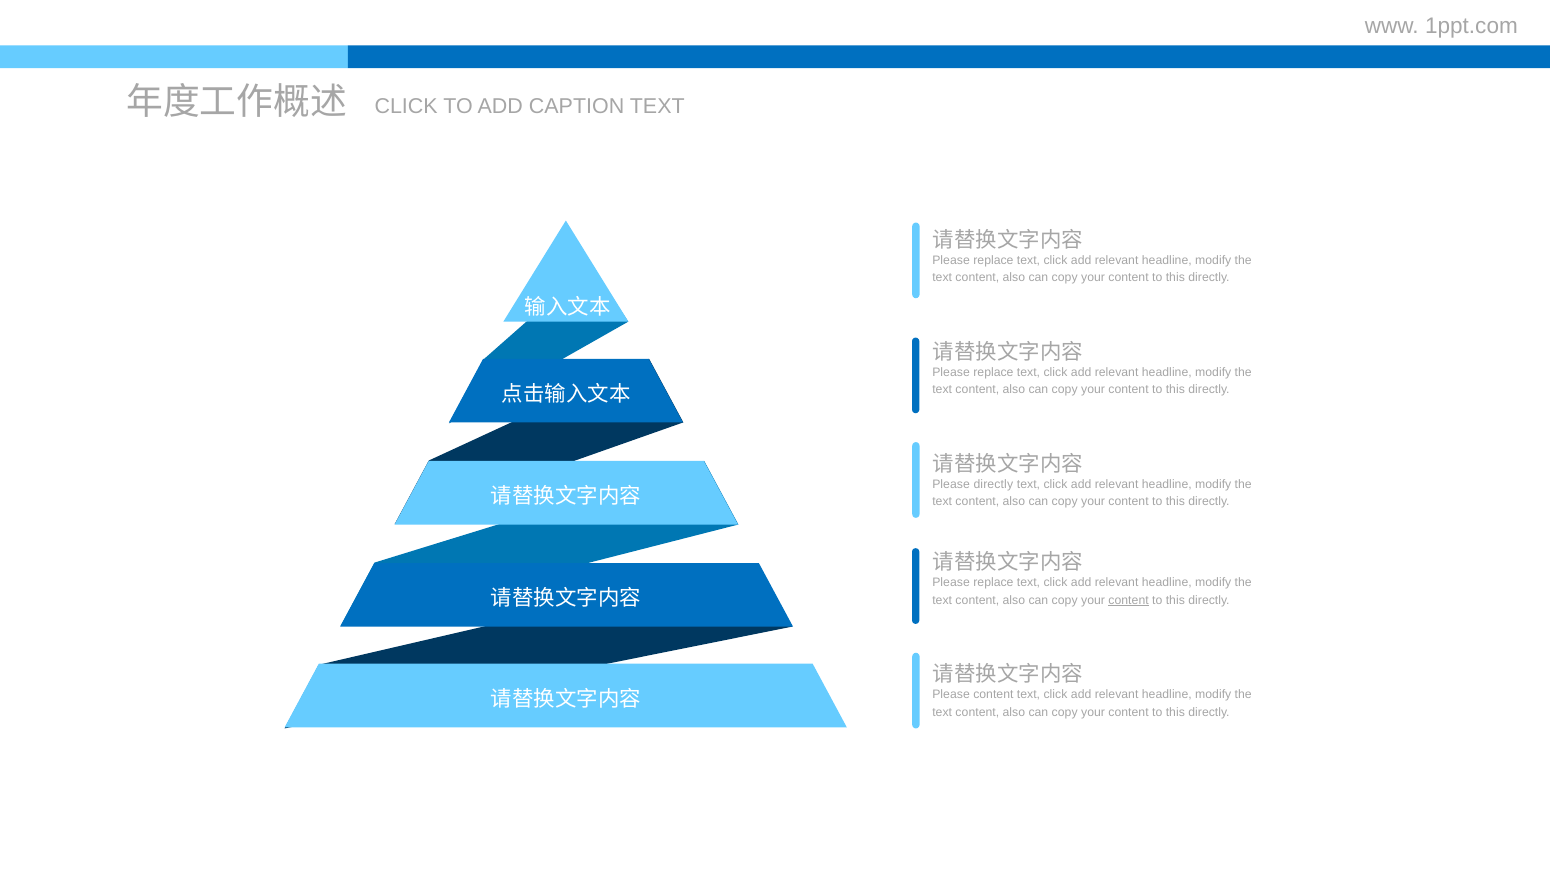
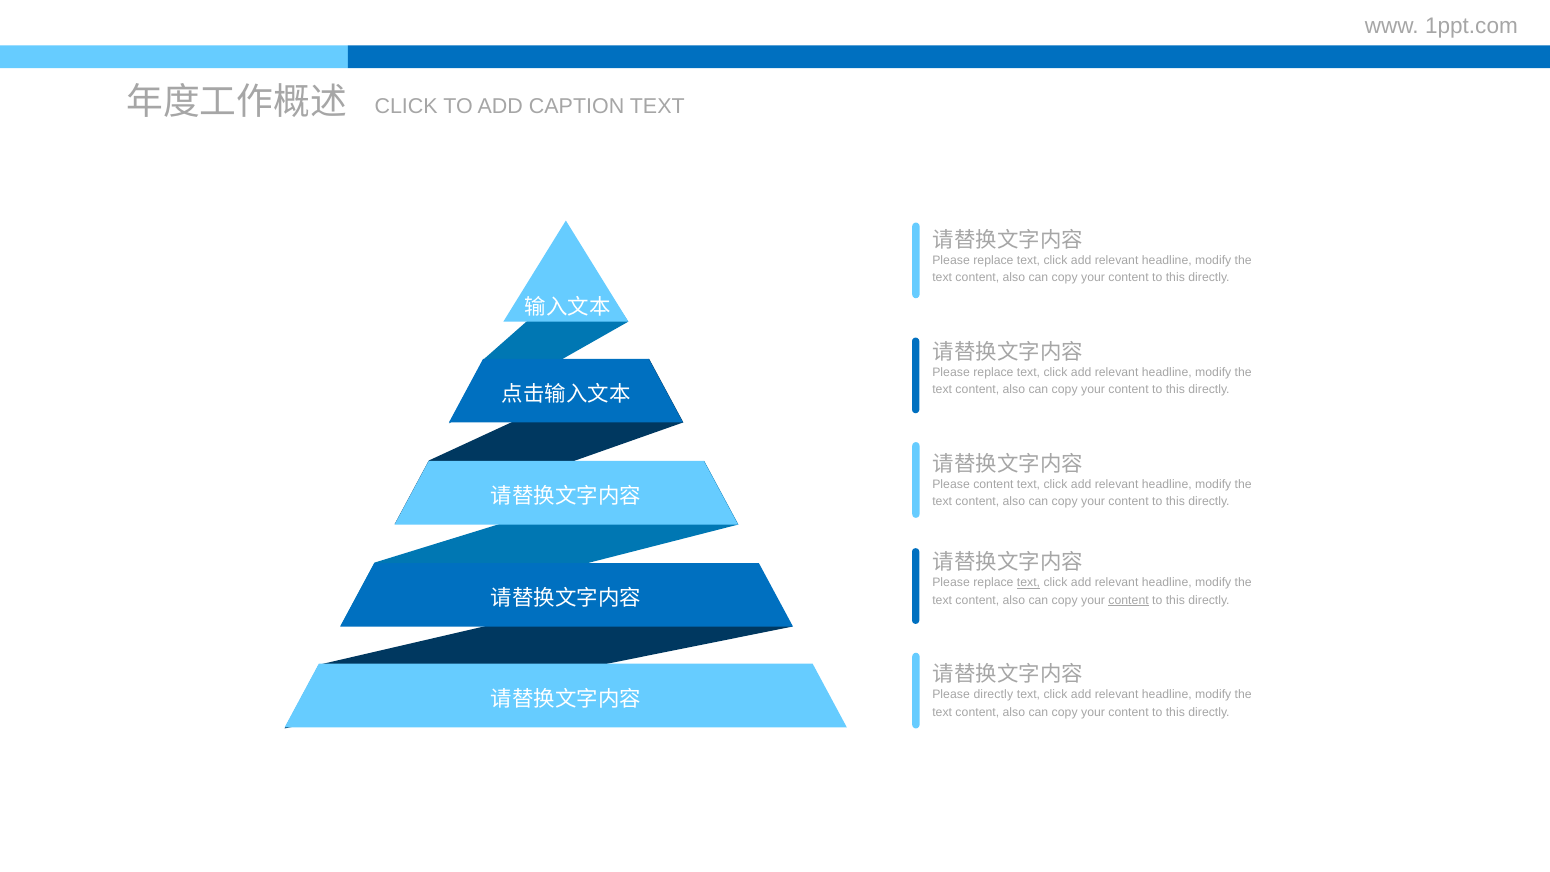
Please directly: directly -> content
text at (1029, 583) underline: none -> present
Please content: content -> directly
